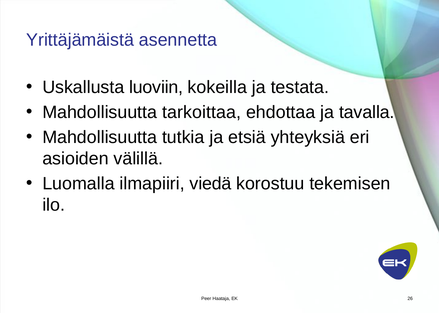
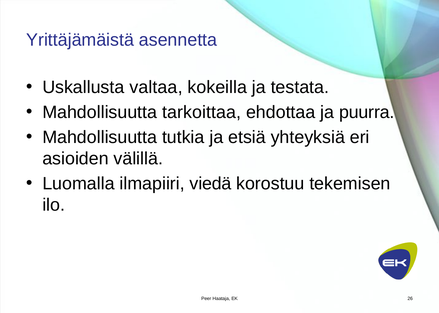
luoviin: luoviin -> valtaa
tavalla: tavalla -> puurra
